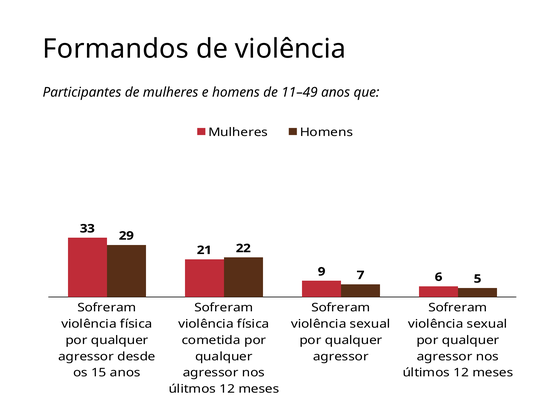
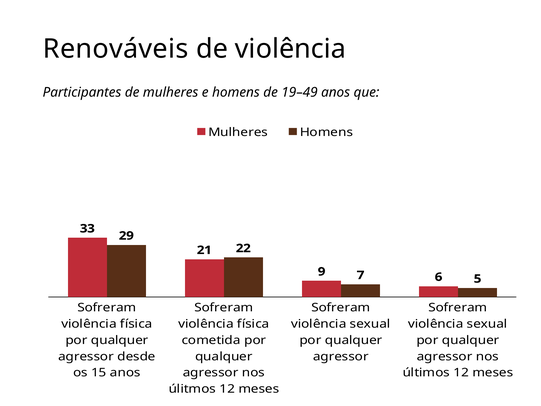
Formandos: Formandos -> Renováveis
11–49: 11–49 -> 19–49
